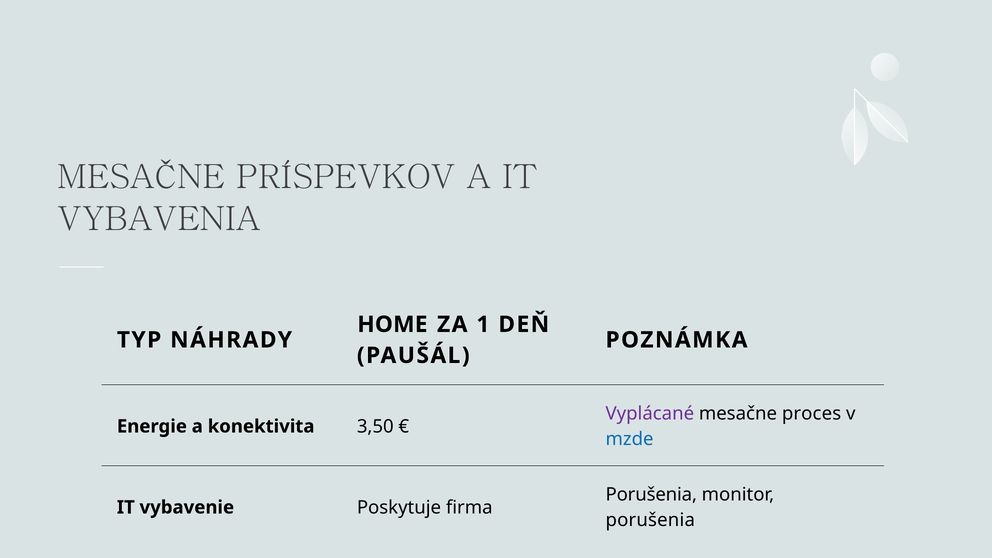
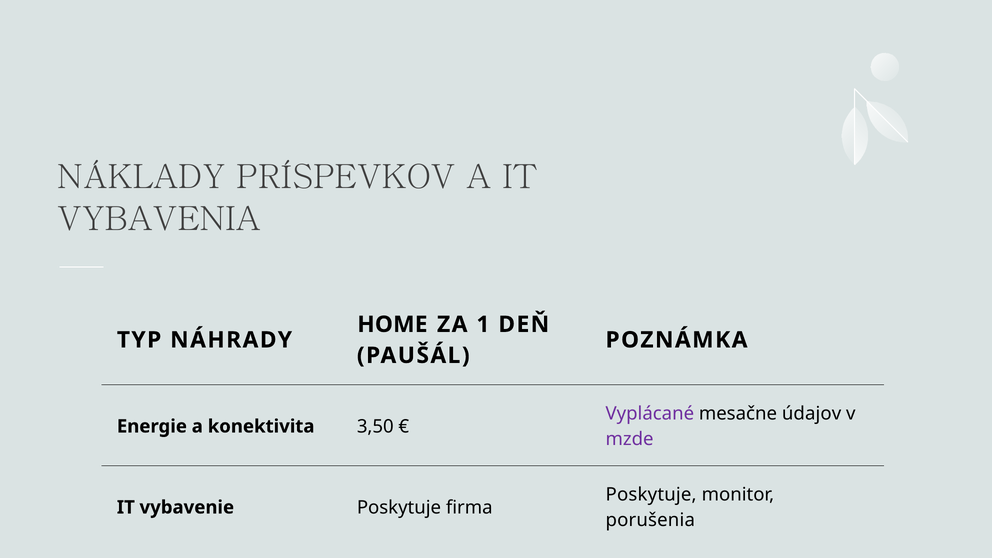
MESAČNE at (141, 177): MESAČNE -> NÁKLADY
proces: proces -> údajov
mzde colour: blue -> purple
Porušenia at (651, 495): Porušenia -> Poskytuje
